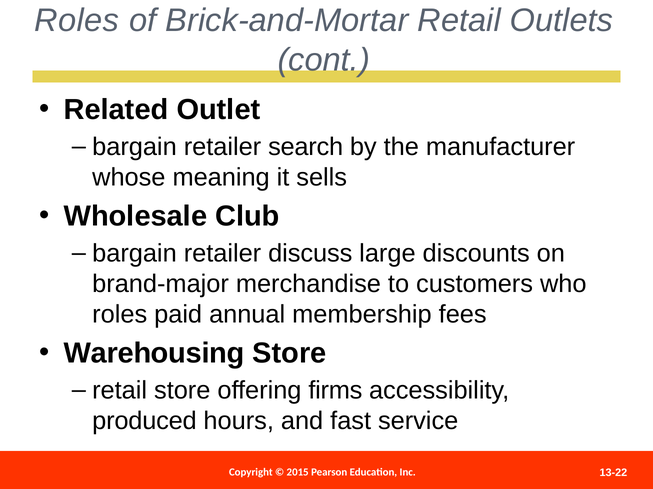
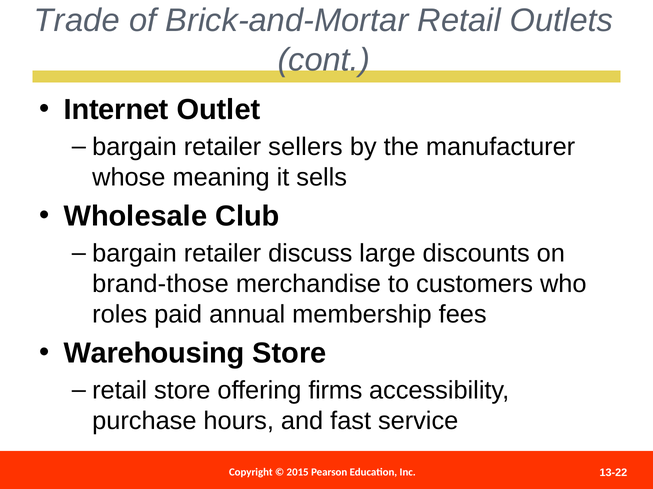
Roles at (77, 21): Roles -> Trade
Related: Related -> Internet
search: search -> sellers
brand-major: brand-major -> brand-those
produced: produced -> purchase
